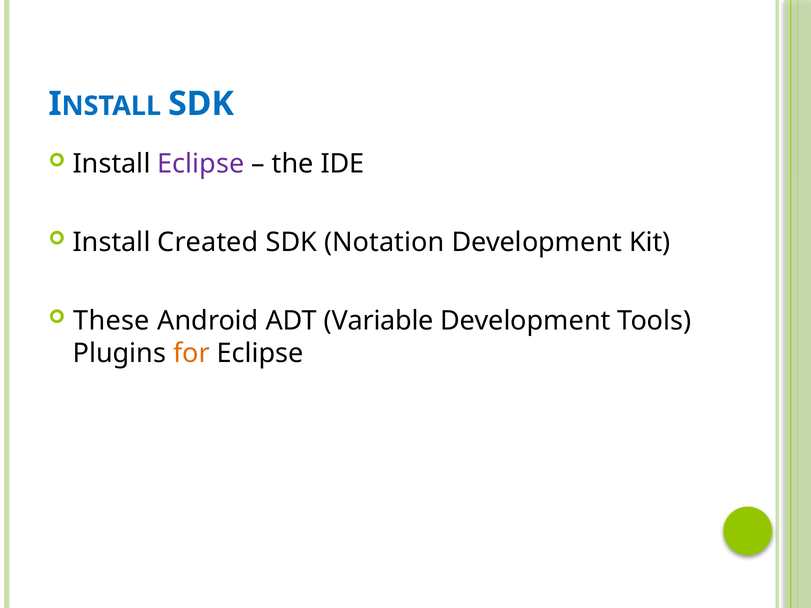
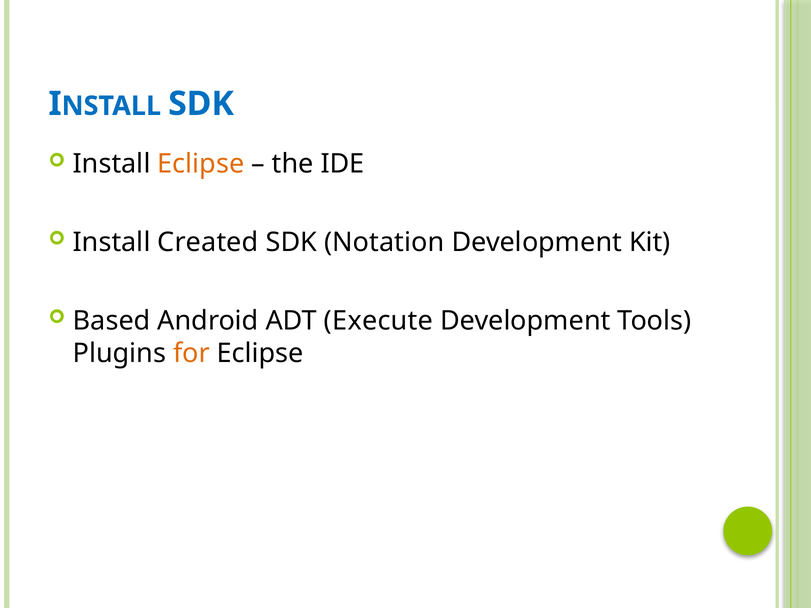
Eclipse at (201, 164) colour: purple -> orange
These: These -> Based
Variable: Variable -> Execute
